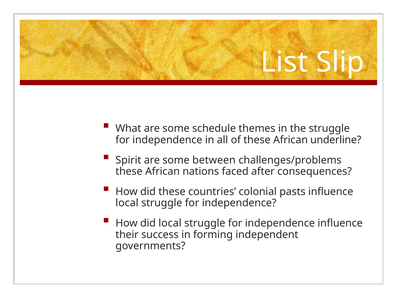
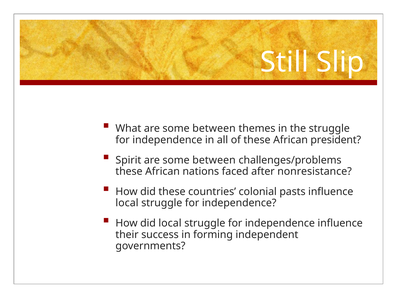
List: List -> Still
What are some schedule: schedule -> between
underline: underline -> president
consequences: consequences -> nonresistance
